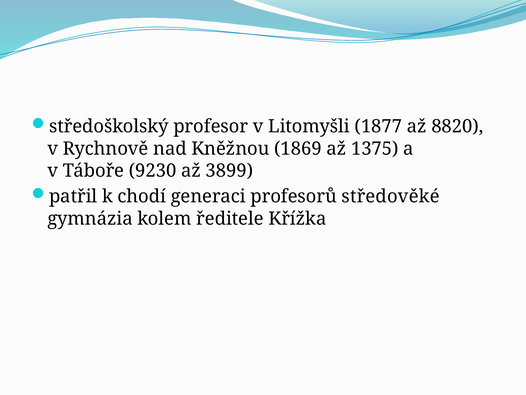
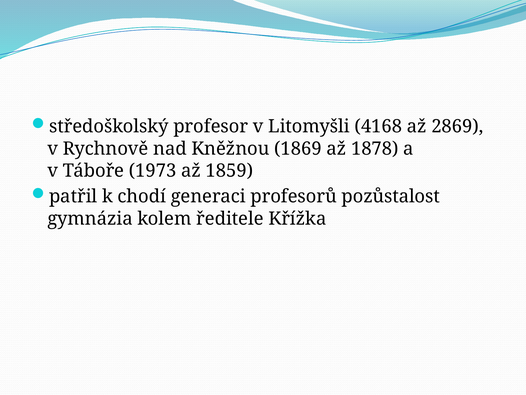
1877: 1877 -> 4168
8820: 8820 -> 2869
1375: 1375 -> 1878
9230: 9230 -> 1973
3899: 3899 -> 1859
středověké: středověké -> pozůstalost
